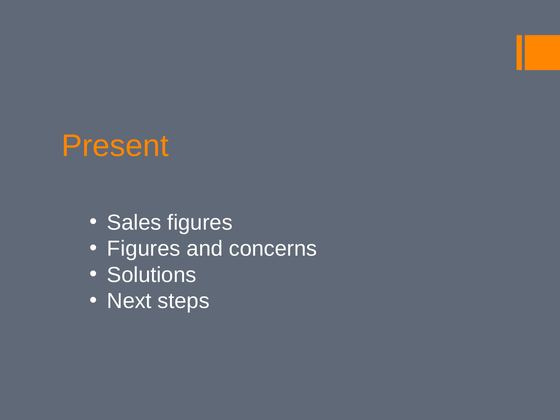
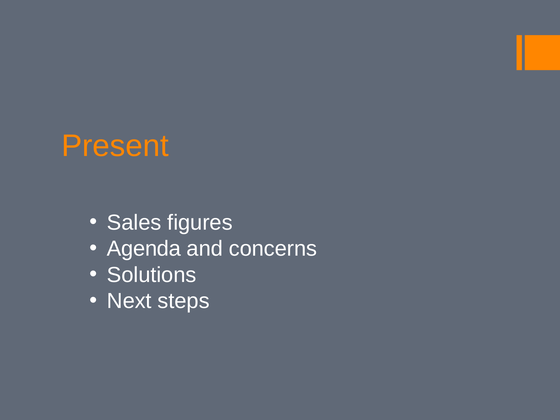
Figures at (144, 249): Figures -> Agenda
